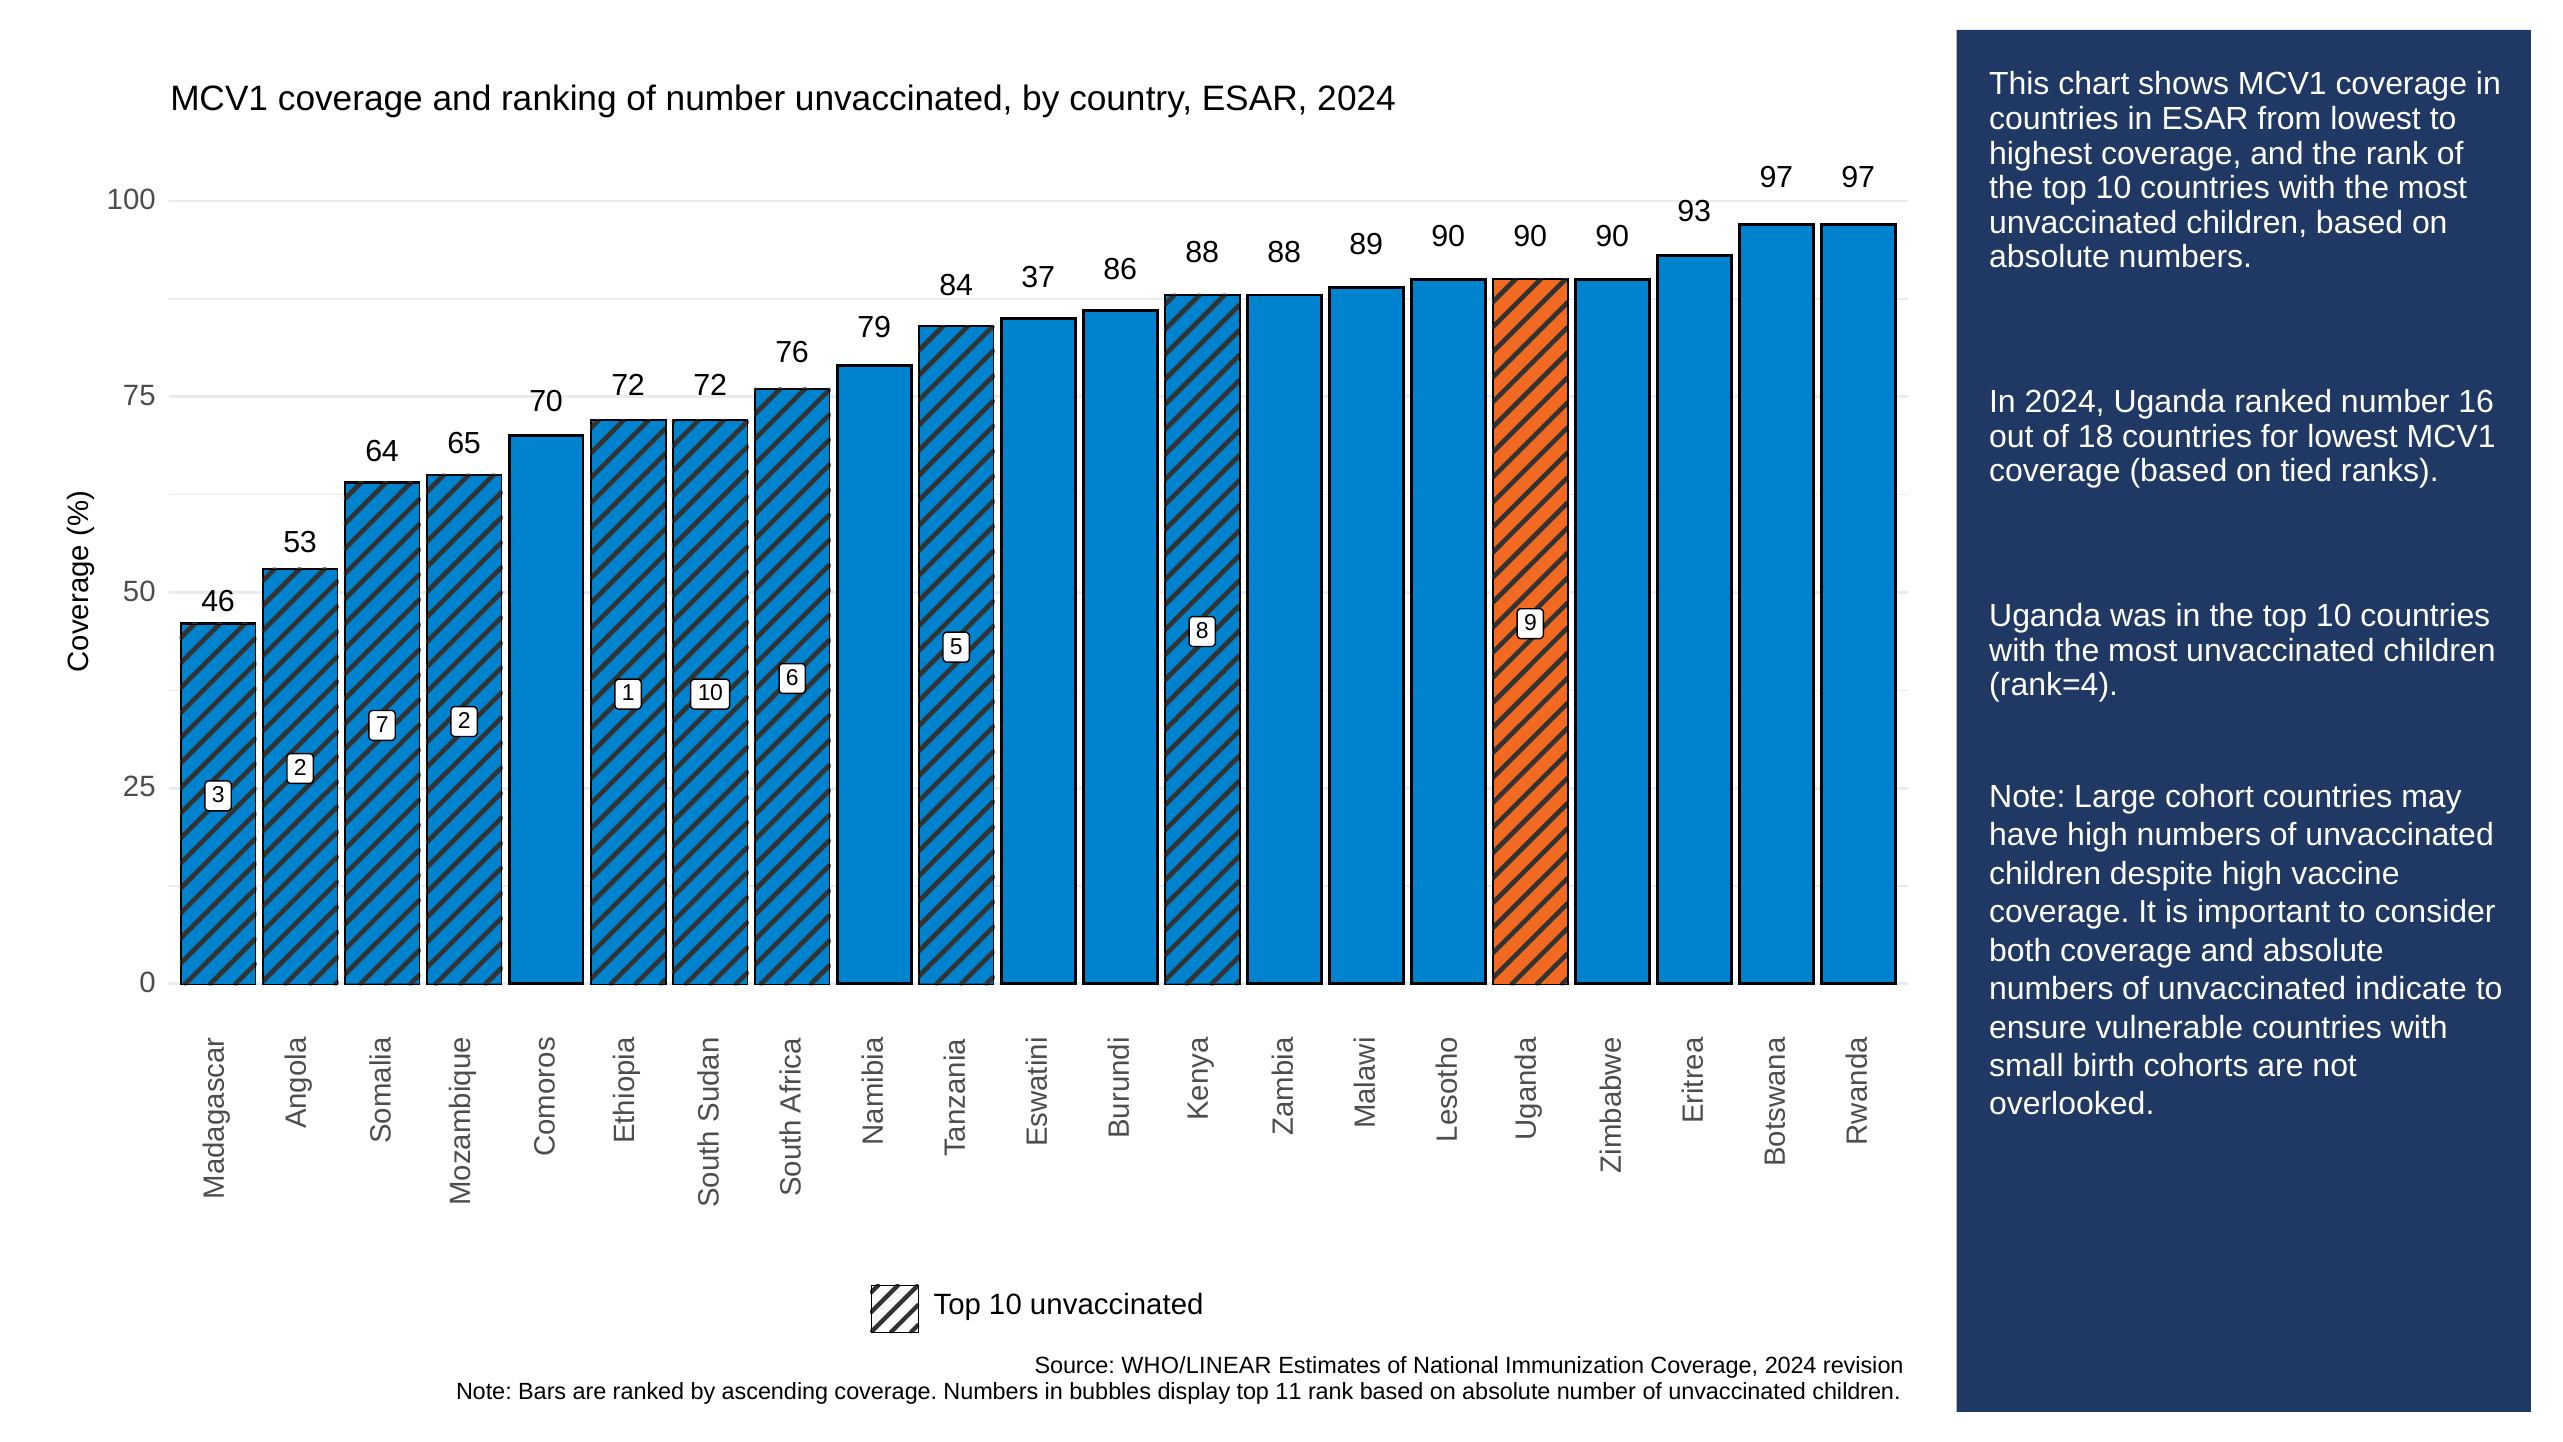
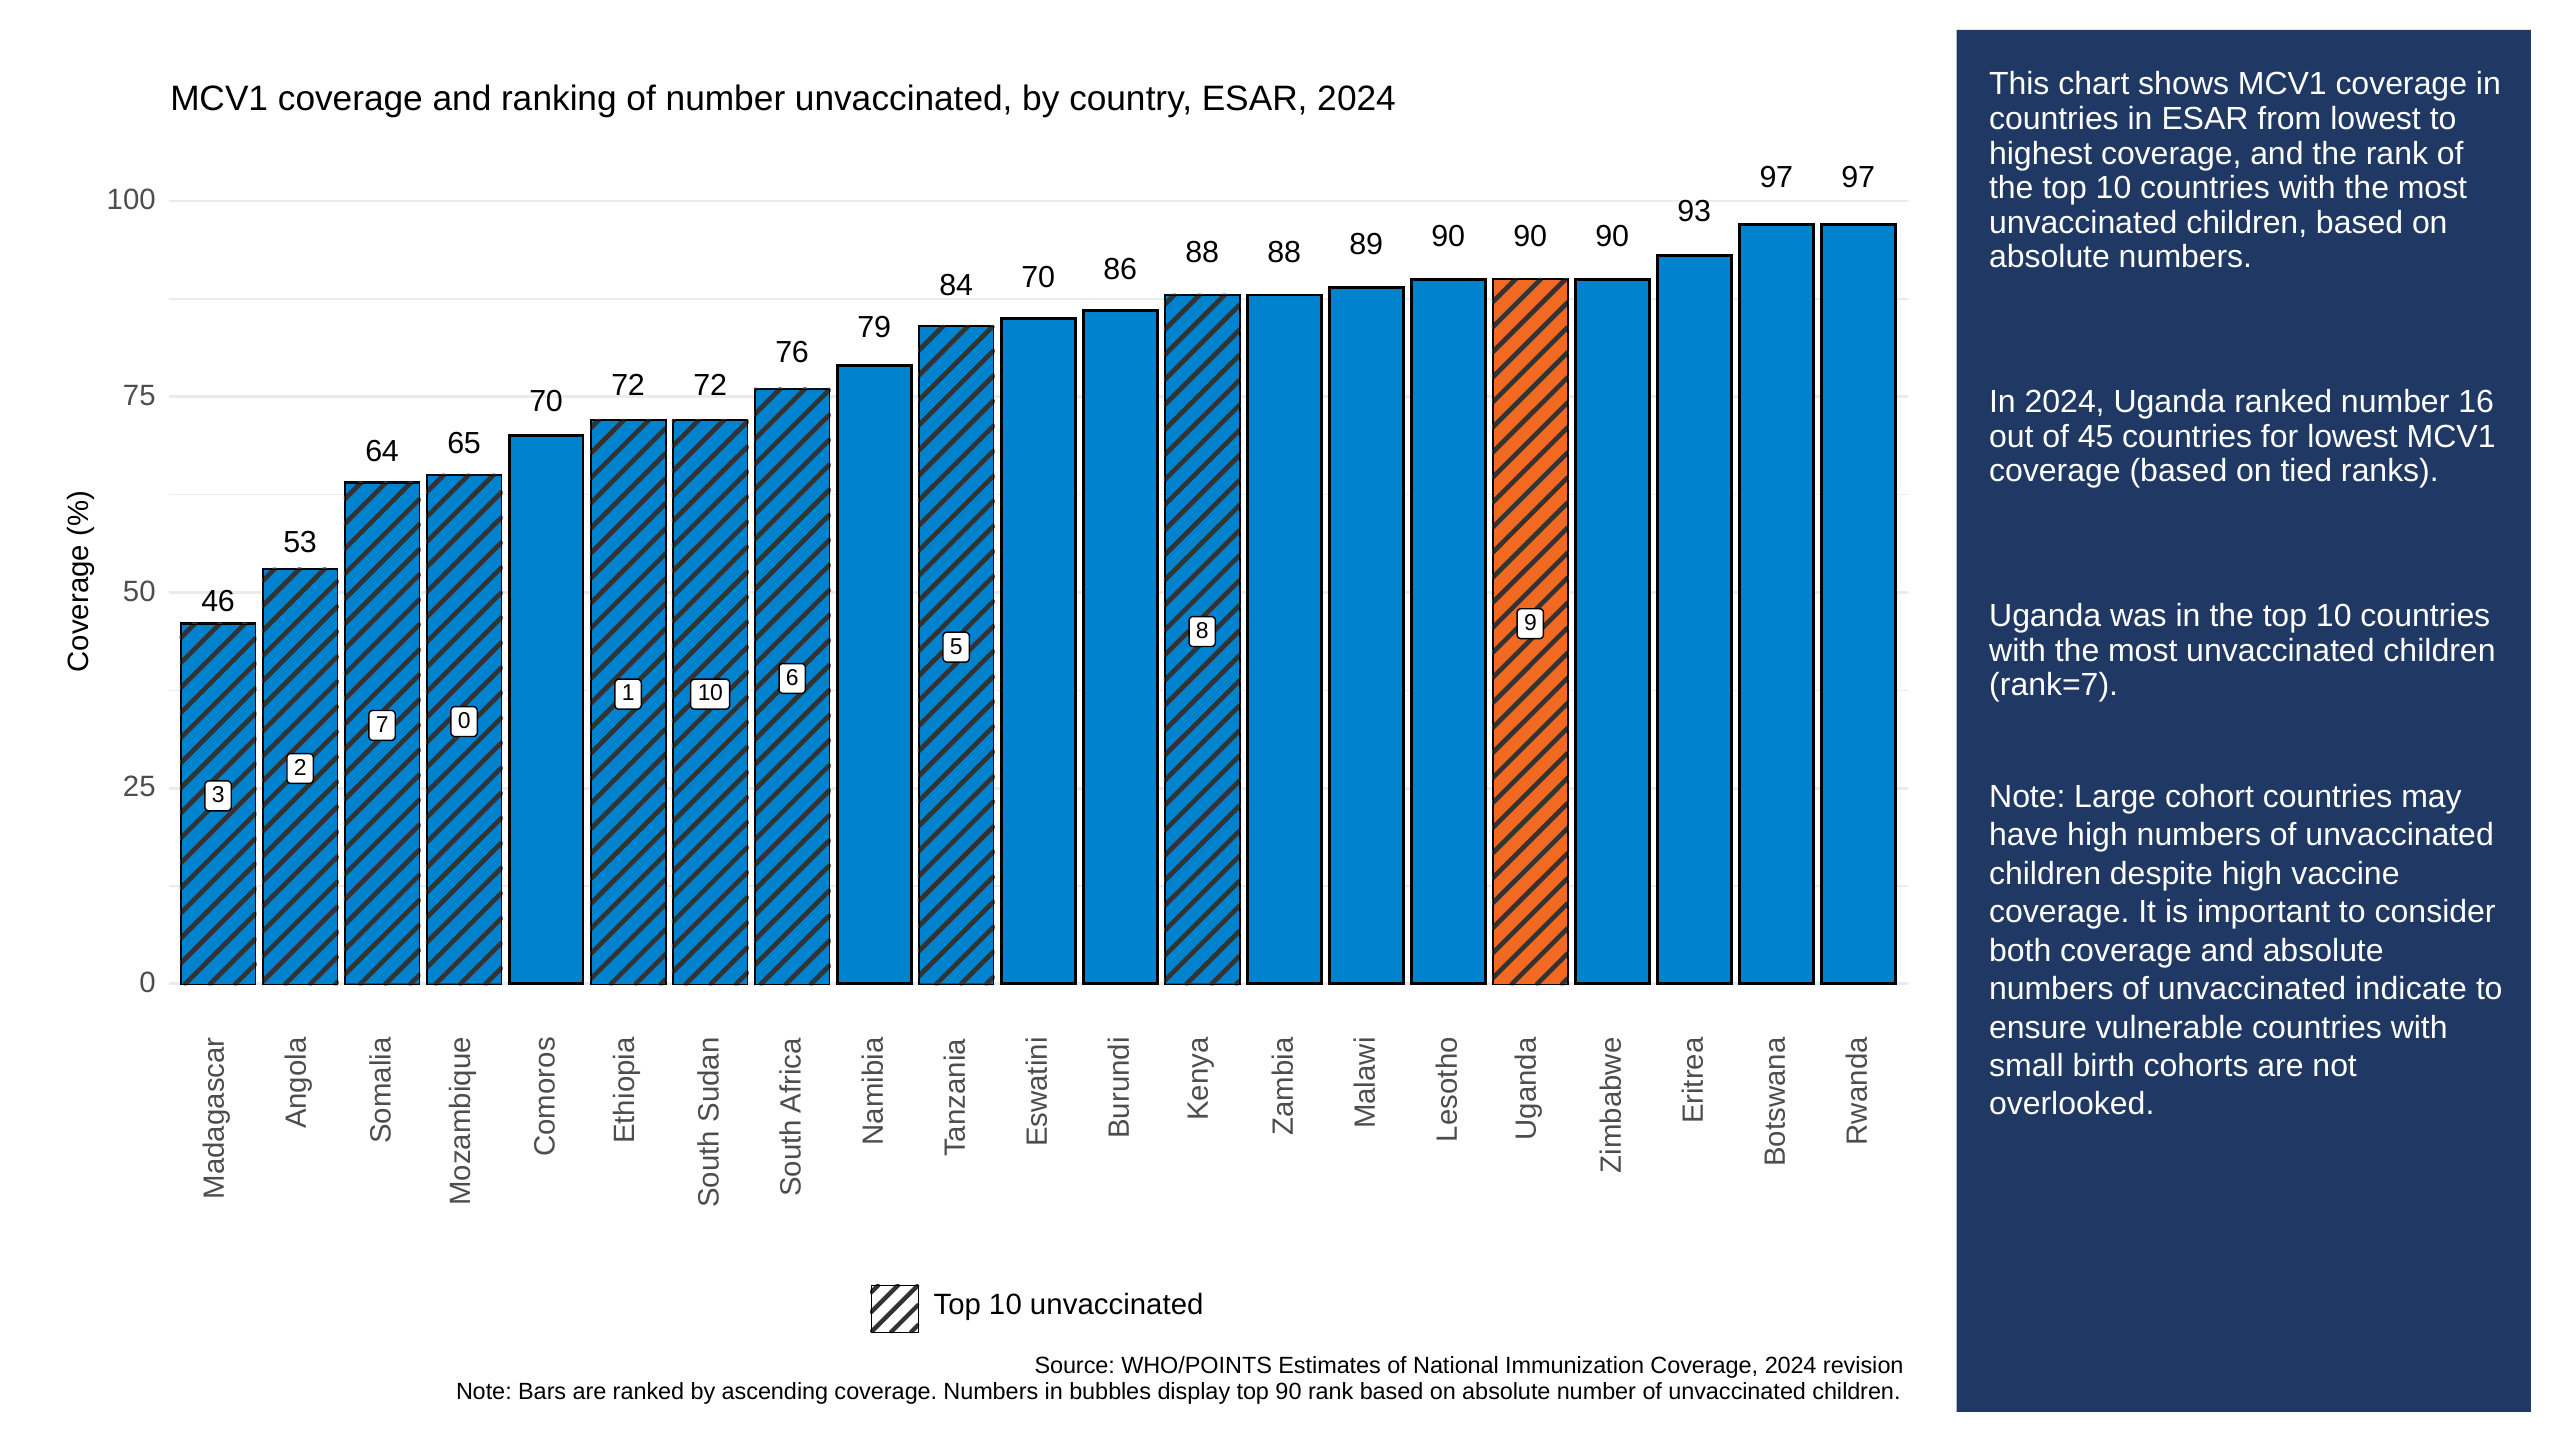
84 37: 37 -> 70
18: 18 -> 45
rank=4: rank=4 -> rank=7
7 2: 2 -> 0
WHO/LINEAR: WHO/LINEAR -> WHO/POINTS
top 11: 11 -> 90
